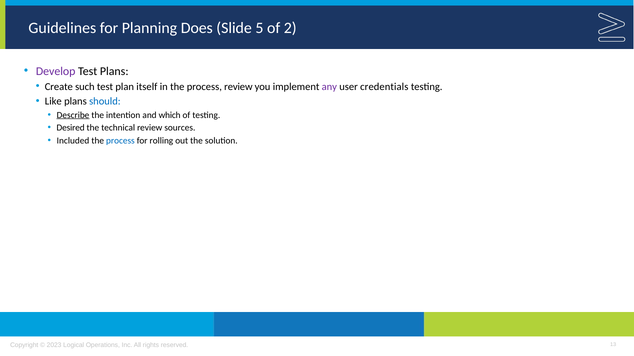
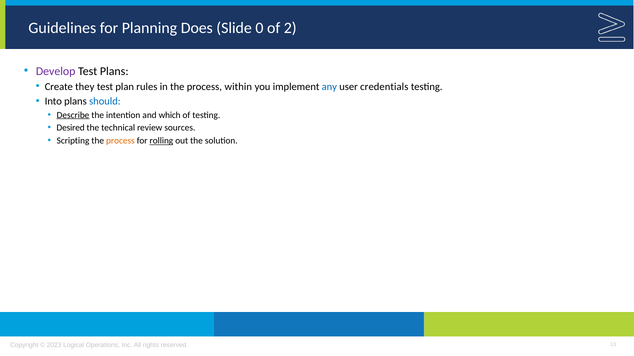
5: 5 -> 0
such: such -> they
itself: itself -> rules
process review: review -> within
any colour: purple -> blue
Like: Like -> Into
Included: Included -> Scripting
process at (120, 141) colour: blue -> orange
rolling underline: none -> present
